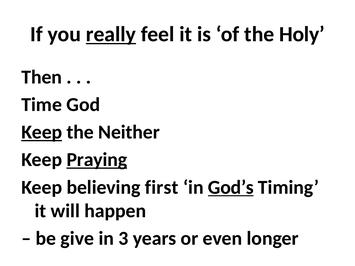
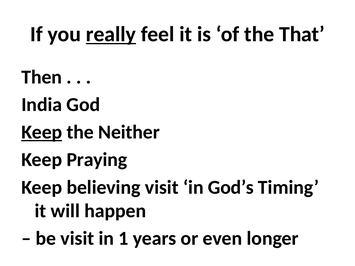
Holy: Holy -> That
Time: Time -> India
Praying underline: present -> none
believing first: first -> visit
God’s underline: present -> none
be give: give -> visit
3: 3 -> 1
